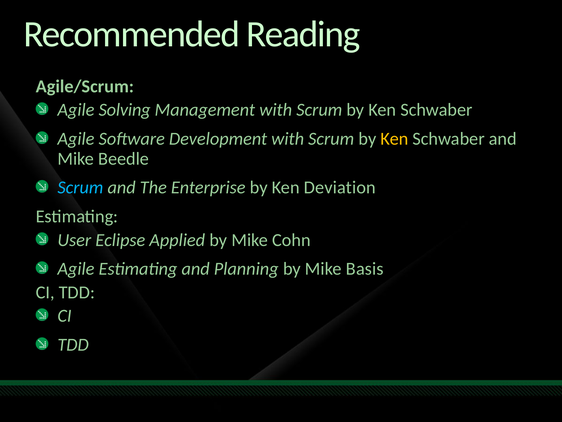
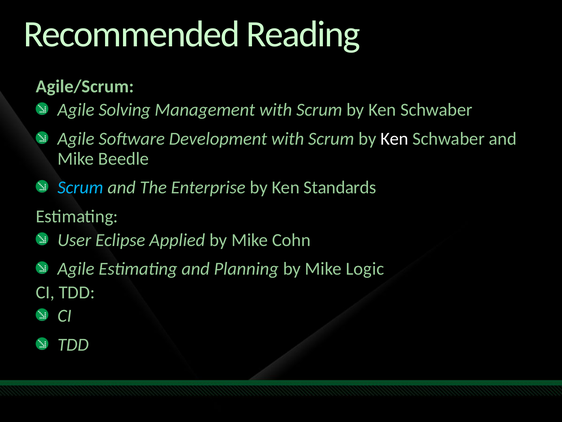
Ken at (395, 139) colour: yellow -> white
Deviation: Deviation -> Standards
Basis: Basis -> Logic
